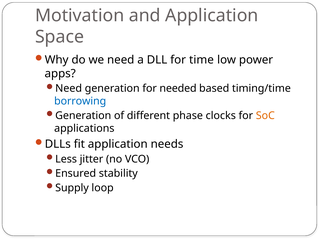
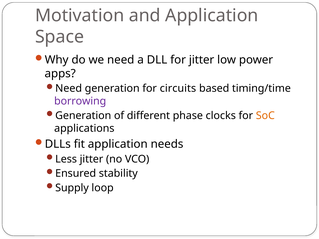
for time: time -> jitter
needed: needed -> circuits
borrowing colour: blue -> purple
